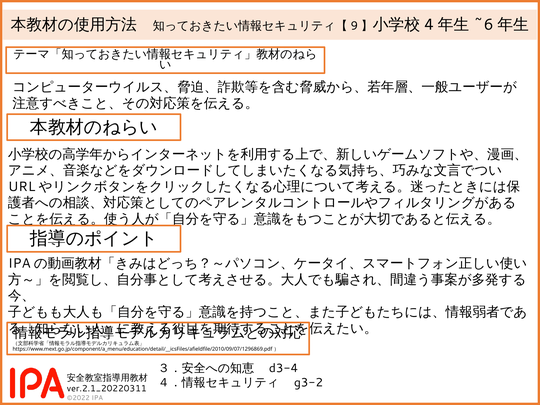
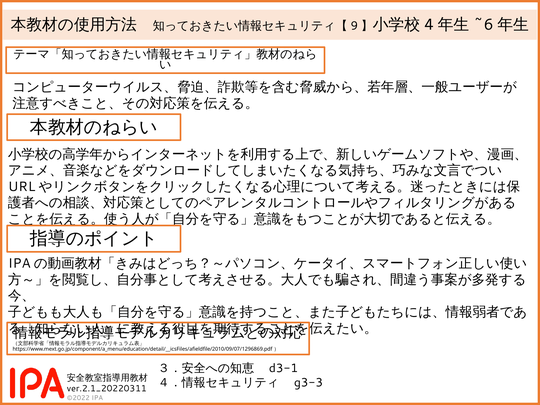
d3-4: d3-4 -> d3-1
g3-2: g3-2 -> g3-3
